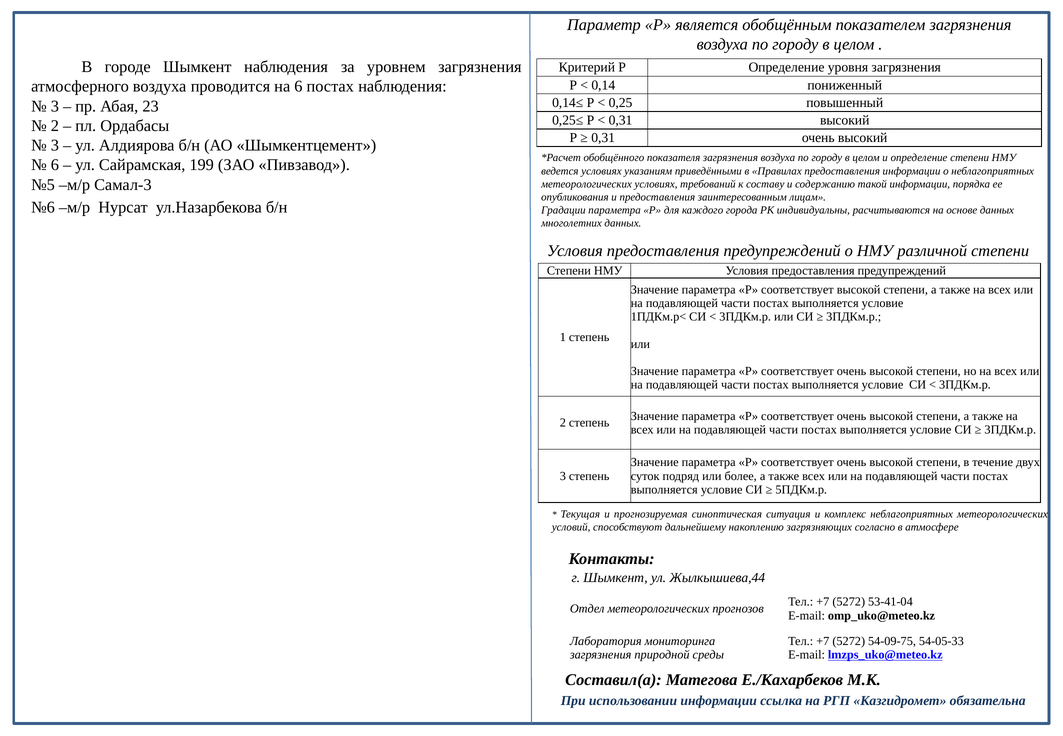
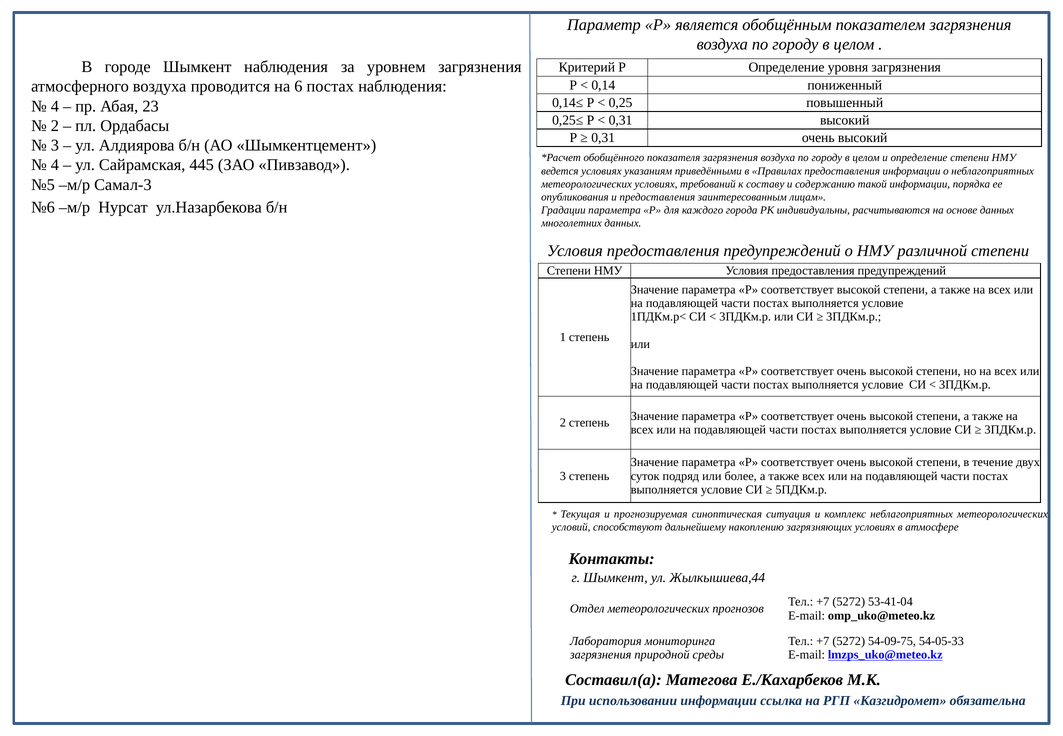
3 at (55, 106): 3 -> 4
6 at (55, 165): 6 -> 4
199: 199 -> 445
загрязняющих согласно: согласно -> условиях
